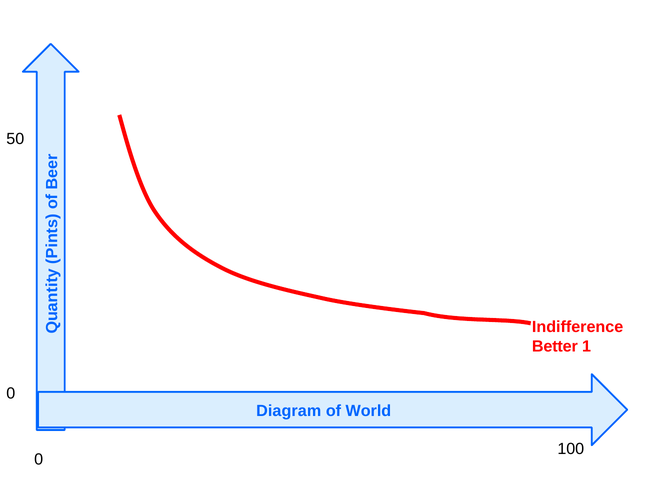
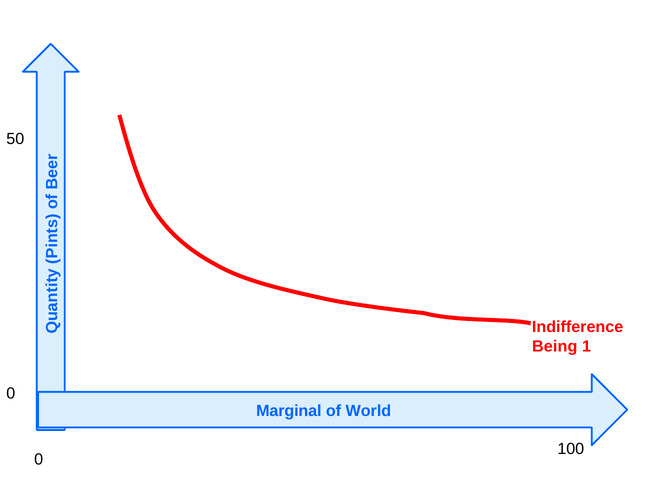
Better: Better -> Being
Diagram: Diagram -> Marginal
